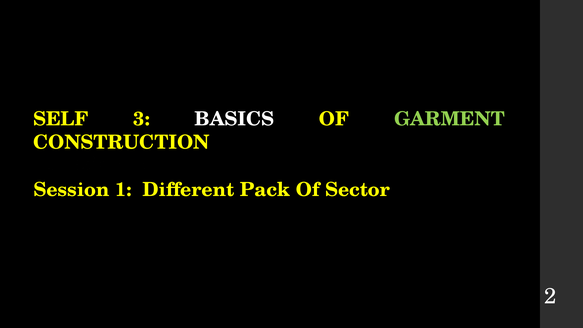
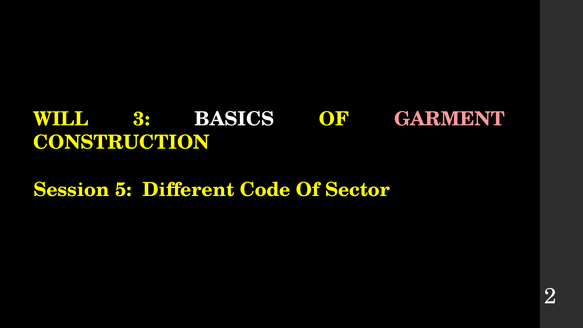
SELF: SELF -> WILL
GARMENT colour: light green -> pink
1: 1 -> 5
Pack: Pack -> Code
